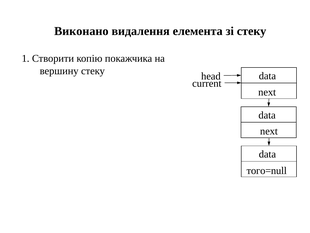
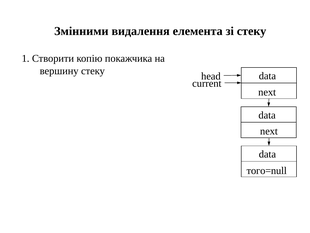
Виконано: Виконано -> Змінними
